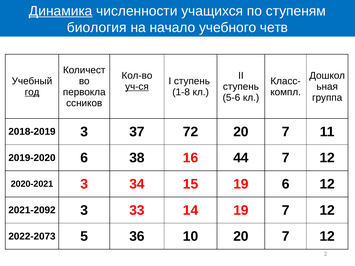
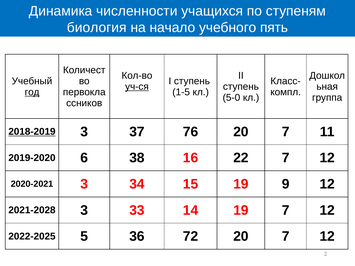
Динамика underline: present -> none
четв: четв -> пять
1-8: 1-8 -> 1-5
5-6: 5-6 -> 5-0
2018-2019 underline: none -> present
72: 72 -> 76
44: 44 -> 22
19 6: 6 -> 9
2021-2092: 2021-2092 -> 2021-2028
2022-2073: 2022-2073 -> 2022-2025
10: 10 -> 72
